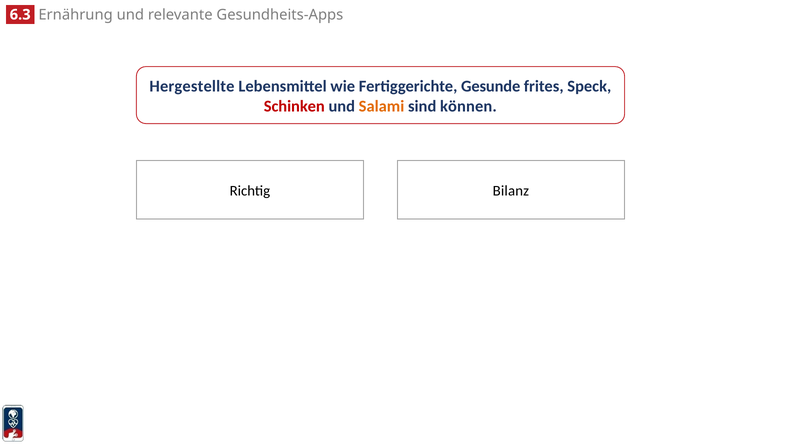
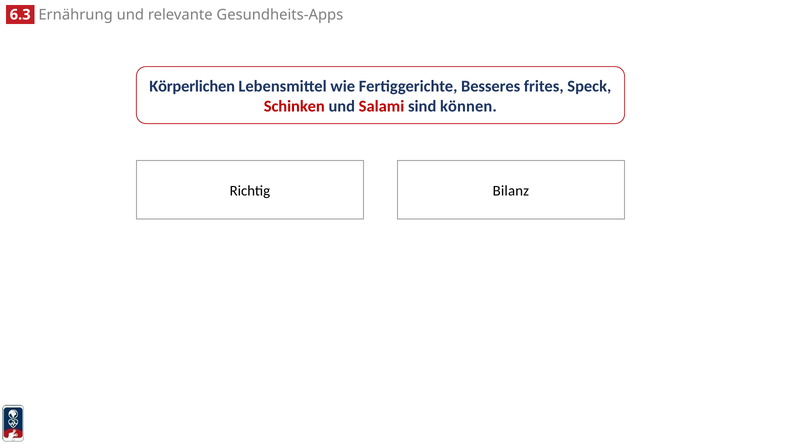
Hergestellte: Hergestellte -> Körperlichen
Gesunde: Gesunde -> Besseres
Salami colour: orange -> red
